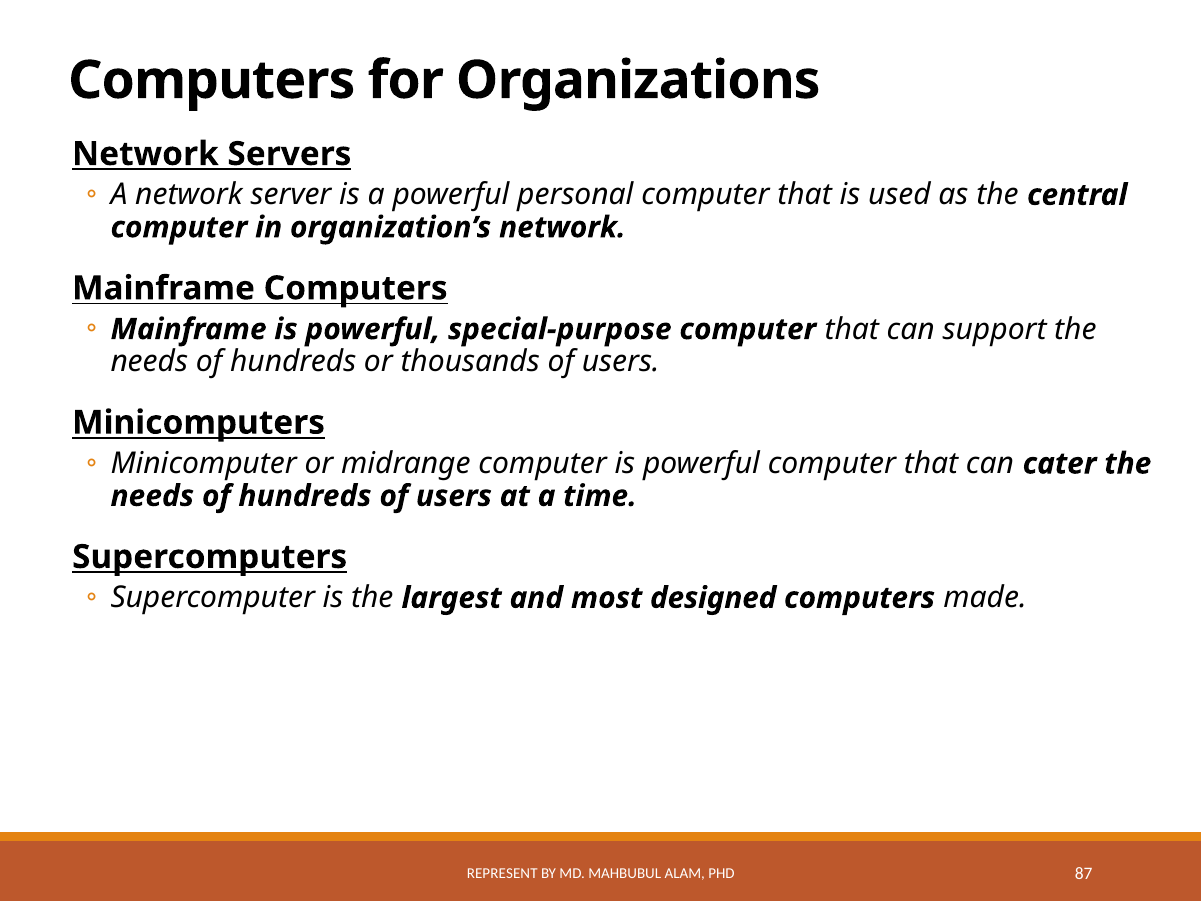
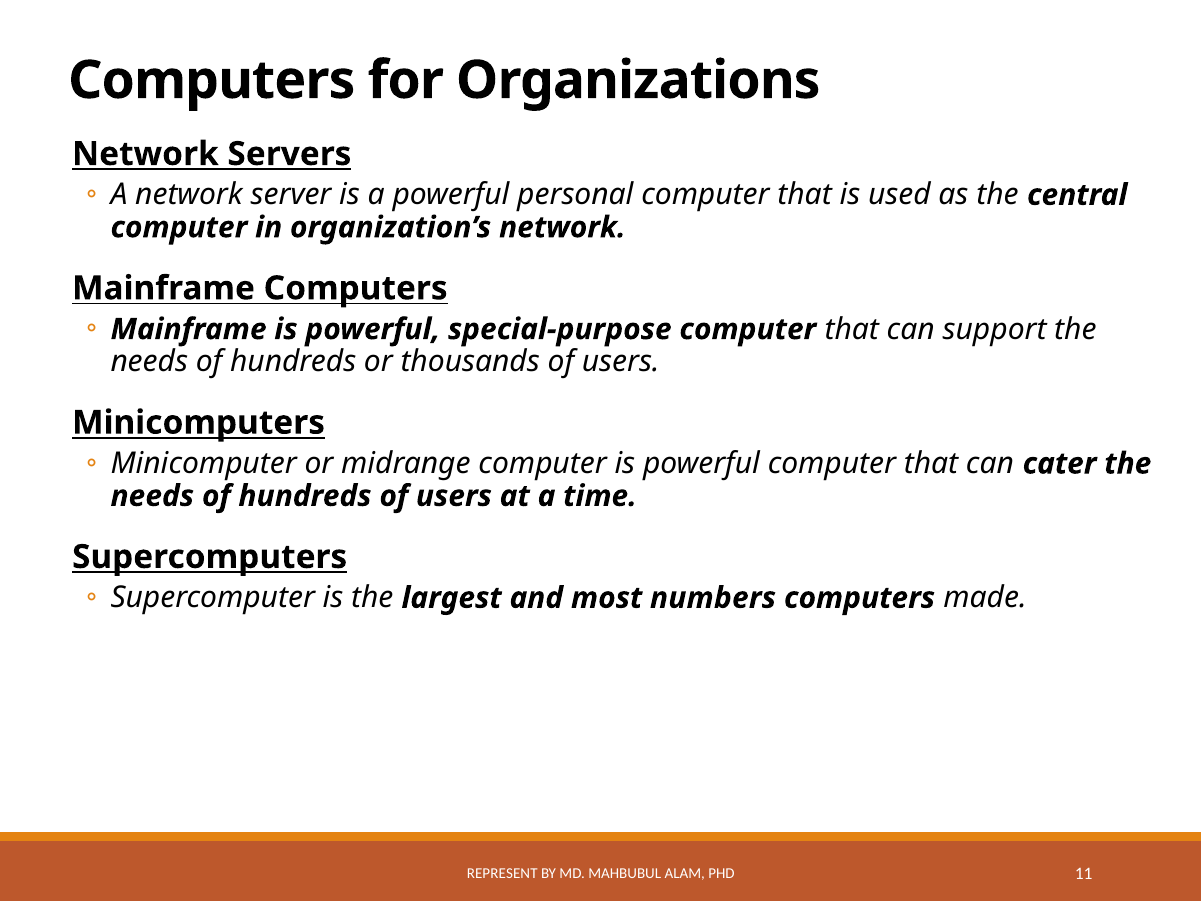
designed: designed -> numbers
87: 87 -> 11
